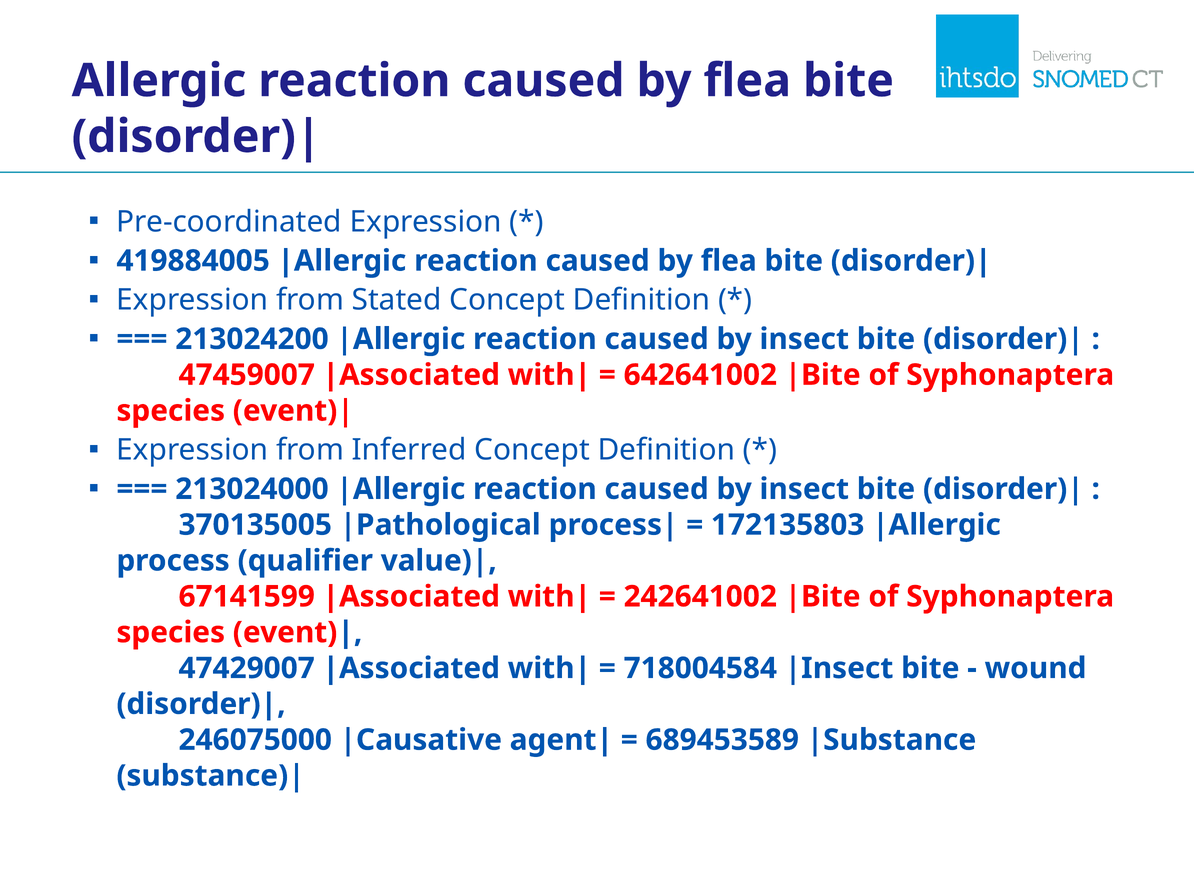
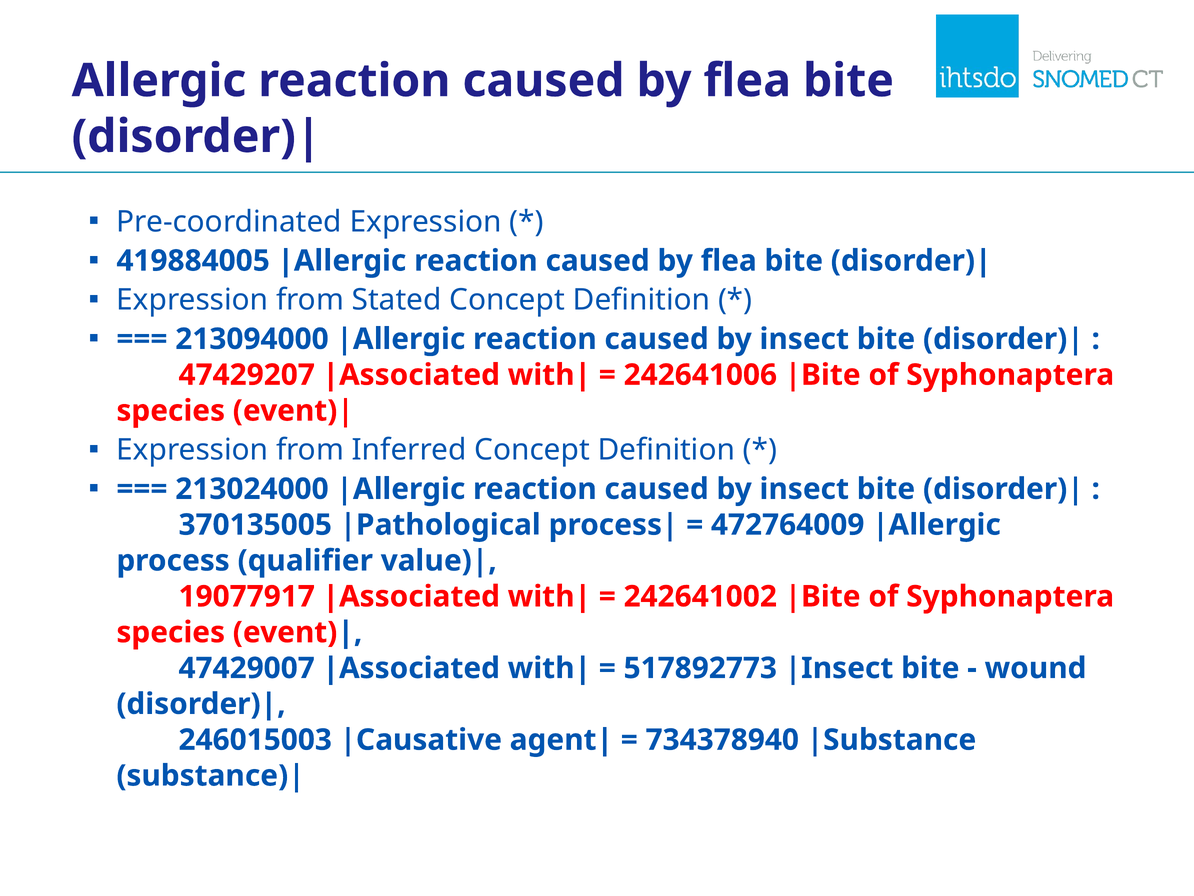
213024200: 213024200 -> 213094000
47459007: 47459007 -> 47429207
642641002: 642641002 -> 242641006
172135803: 172135803 -> 472764009
67141599: 67141599 -> 19077917
718004584: 718004584 -> 517892773
246075000: 246075000 -> 246015003
689453589: 689453589 -> 734378940
